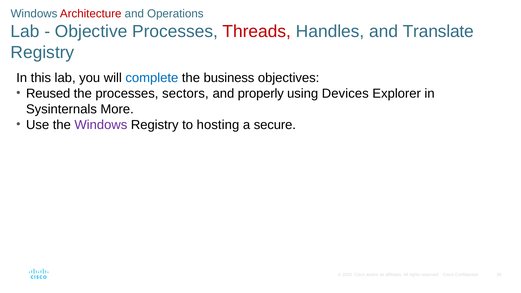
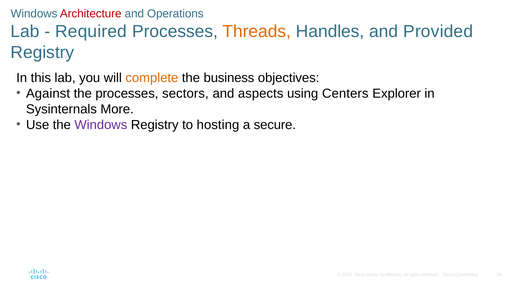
Objective: Objective -> Required
Threads colour: red -> orange
Translate: Translate -> Provided
complete colour: blue -> orange
Reused: Reused -> Against
properly: properly -> aspects
Devices: Devices -> Centers
